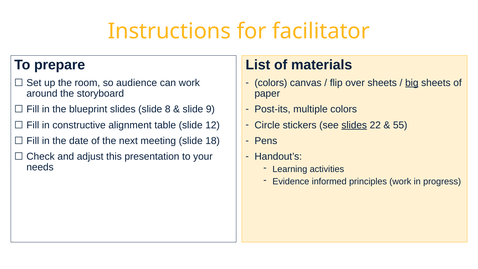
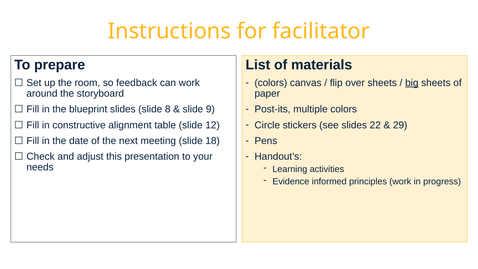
audience: audience -> feedback
slides at (354, 125) underline: present -> none
55: 55 -> 29
